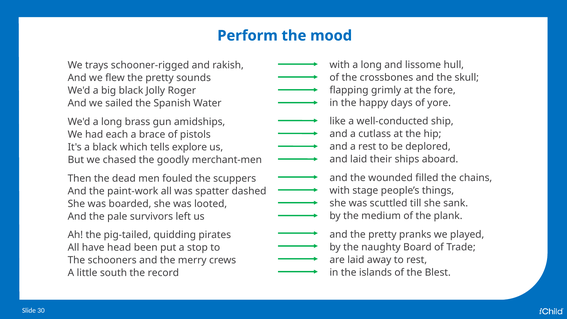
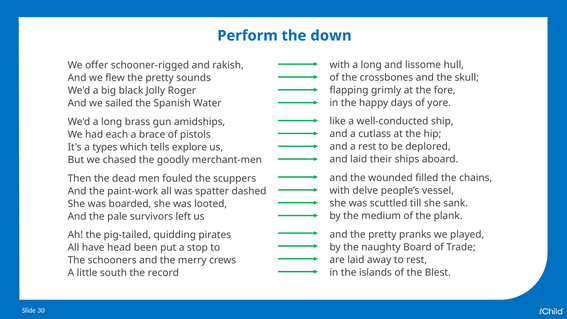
mood: mood -> down
trays: trays -> offer
a black: black -> types
stage: stage -> delve
things: things -> vessel
